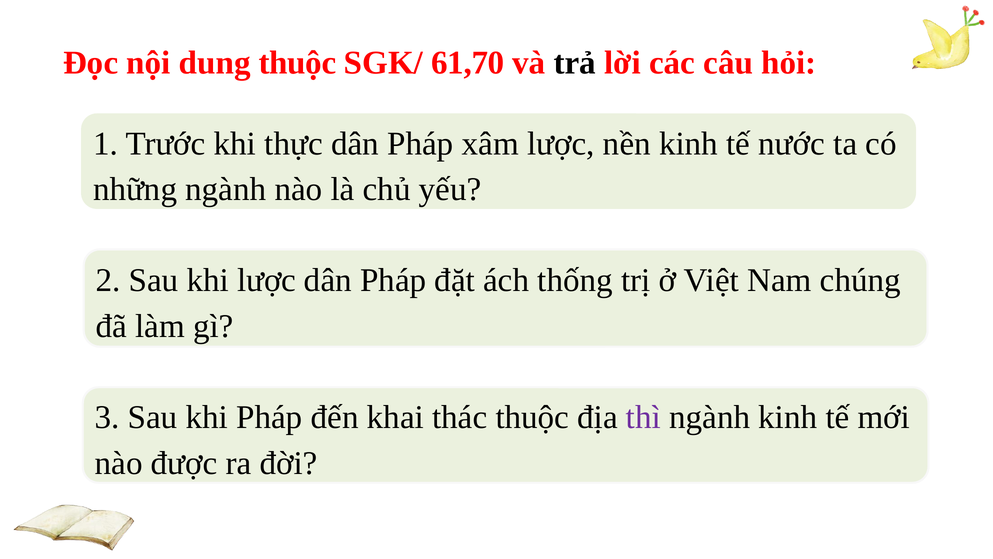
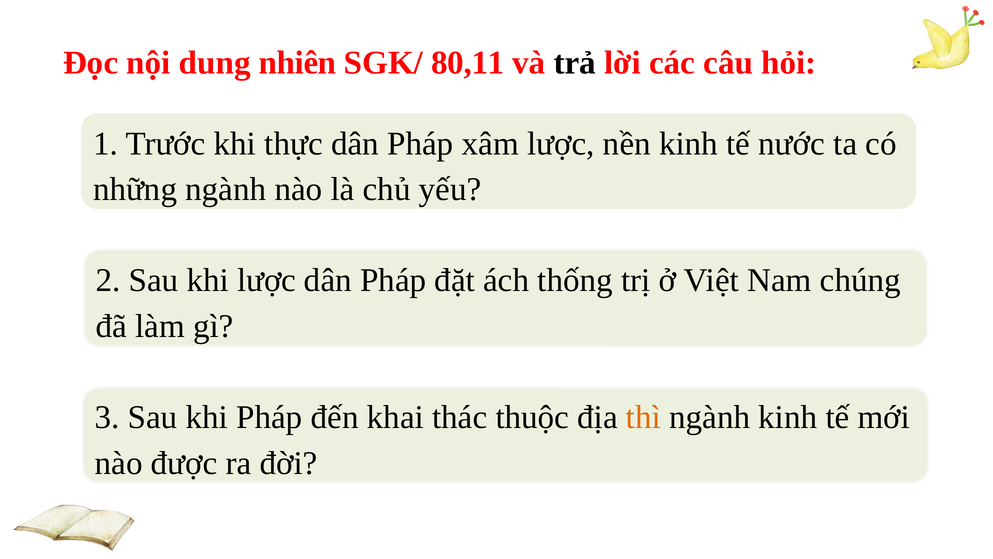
dung thuộc: thuộc -> nhiên
61,70: 61,70 -> 80,11
thì colour: purple -> orange
